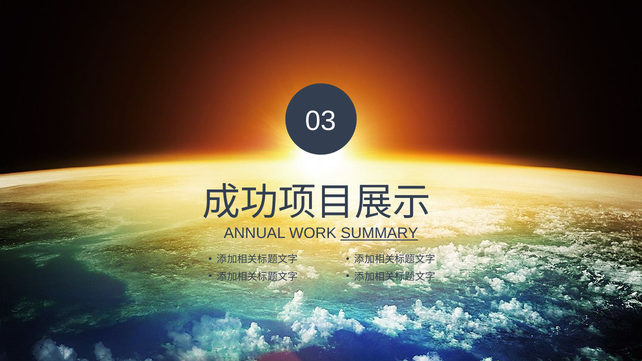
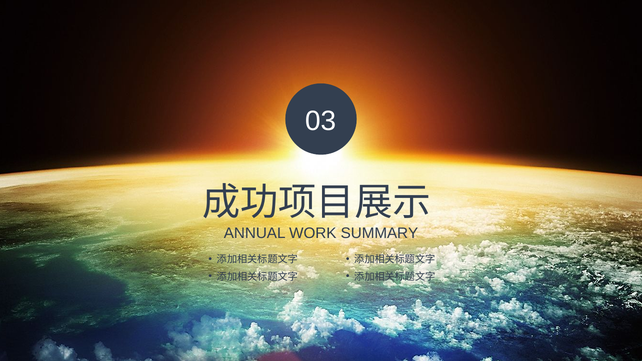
SUMMARY underline: present -> none
